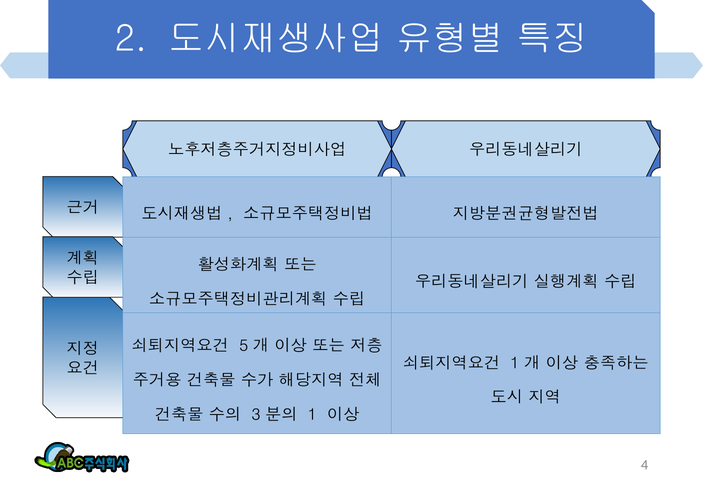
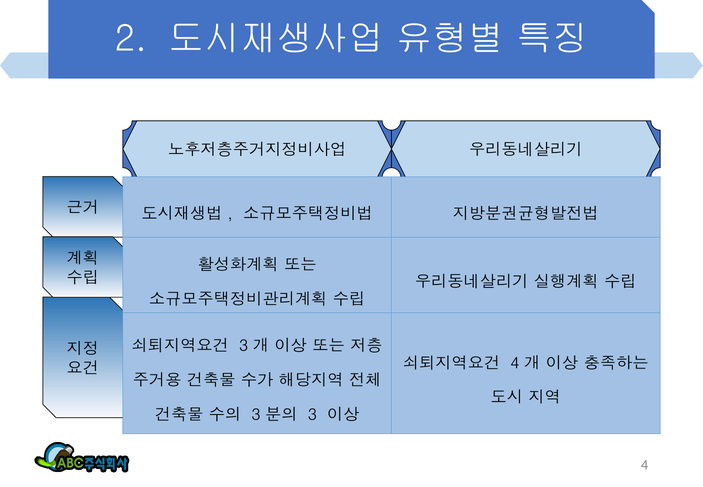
5 at (244, 346): 5 -> 3
1 at (515, 363): 1 -> 4
1 at (312, 415): 1 -> 3
